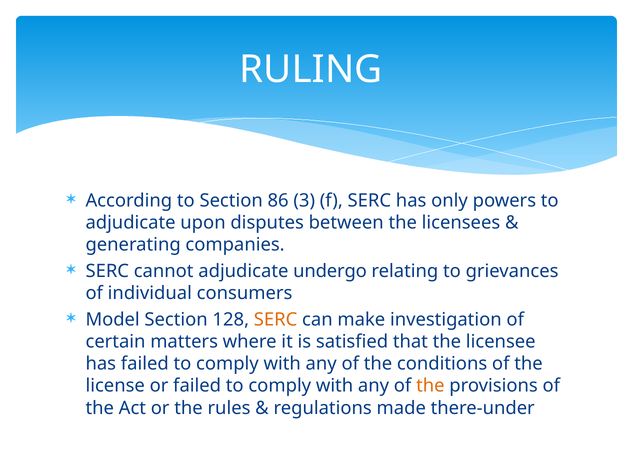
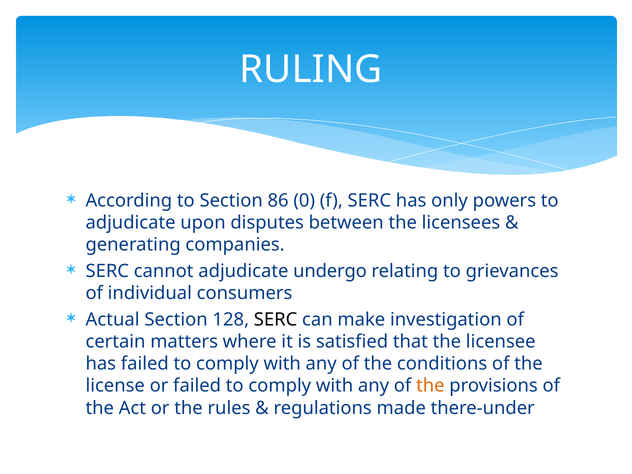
3: 3 -> 0
Model: Model -> Actual
SERC at (276, 319) colour: orange -> black
